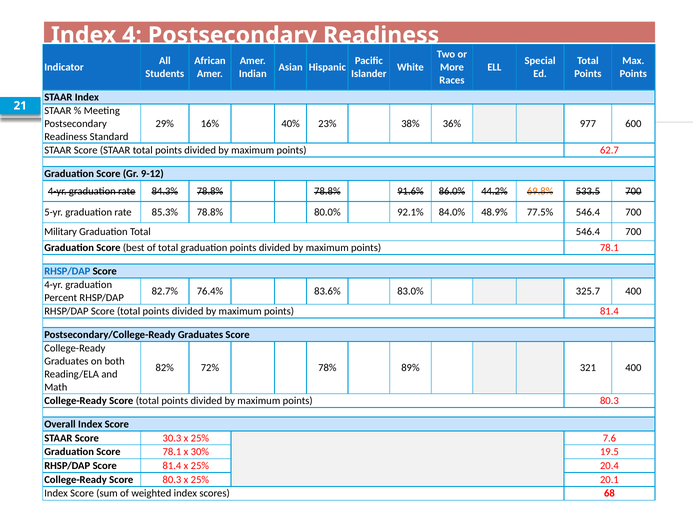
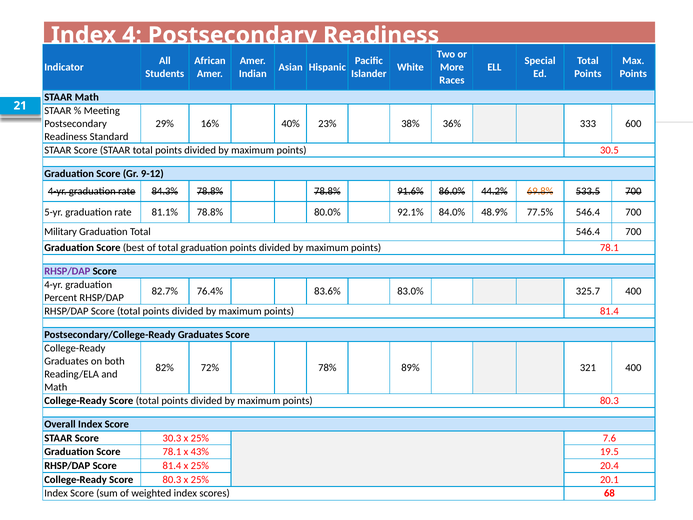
STAAR Index: Index -> Math
977: 977 -> 333
62.7: 62.7 -> 30.5
85.3%: 85.3% -> 81.1%
RHSP/DAP at (67, 271) colour: blue -> purple
30%: 30% -> 43%
